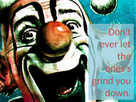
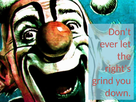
ones's: ones's -> right's
